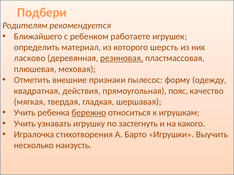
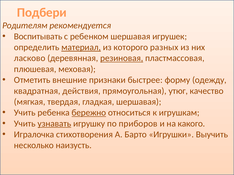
Ближайшего: Ближайшего -> Воспитывать
ребенком работаете: работаете -> шершавая
материал underline: none -> present
шерсть: шерсть -> разных
пылесос: пылесос -> быстрее
пояс: пояс -> утюг
узнавать underline: none -> present
застегнуть: застегнуть -> приборов
